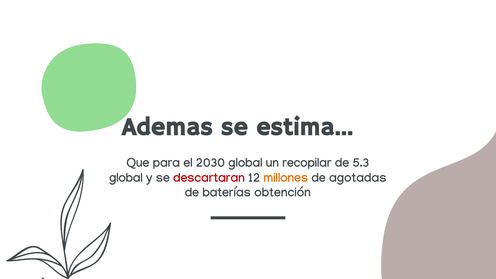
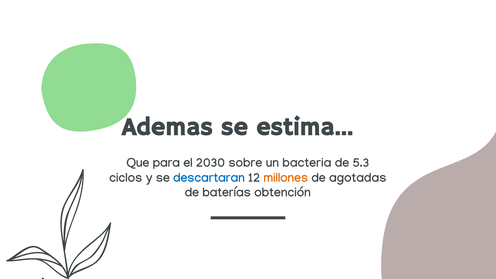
2030 global: global -> sobre
recopilar: recopilar -> bacteria
global at (126, 178): global -> ciclos
descartaran colour: red -> blue
